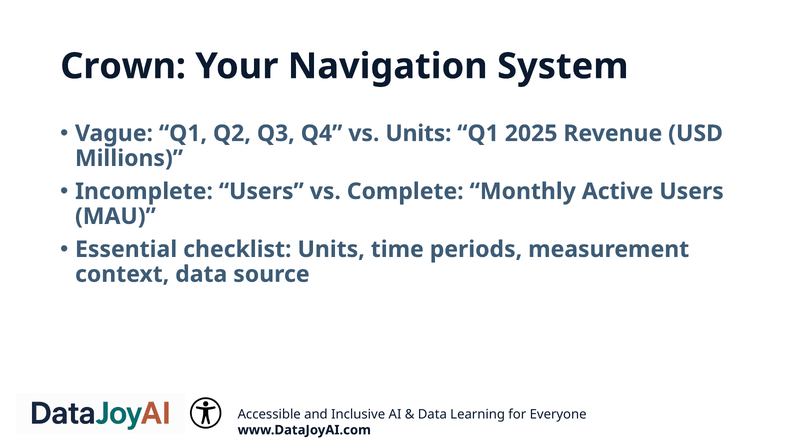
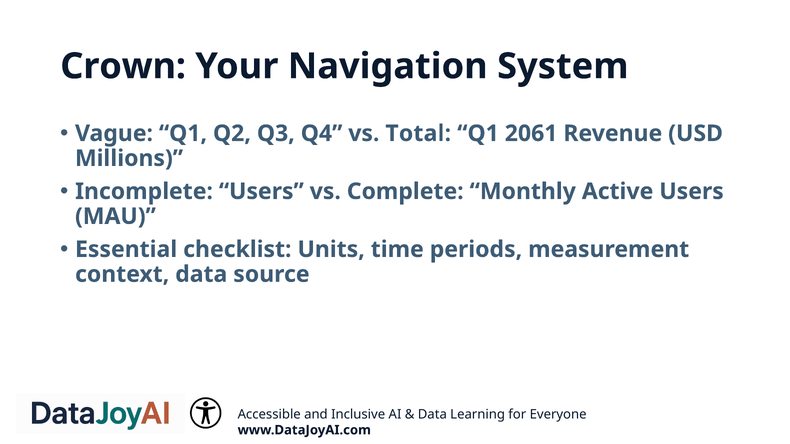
vs Units: Units -> Total
2025: 2025 -> 2061
